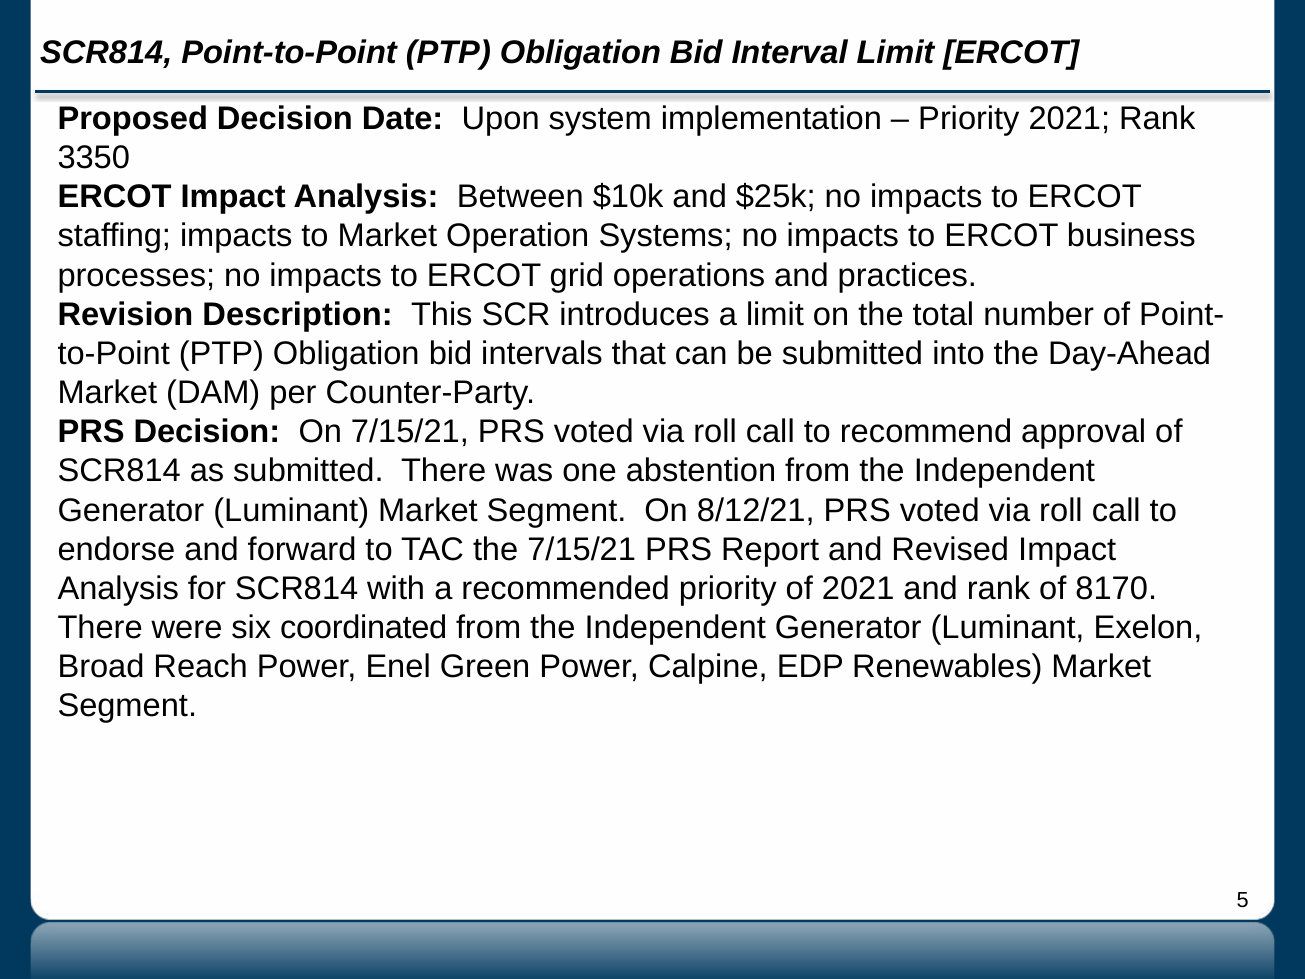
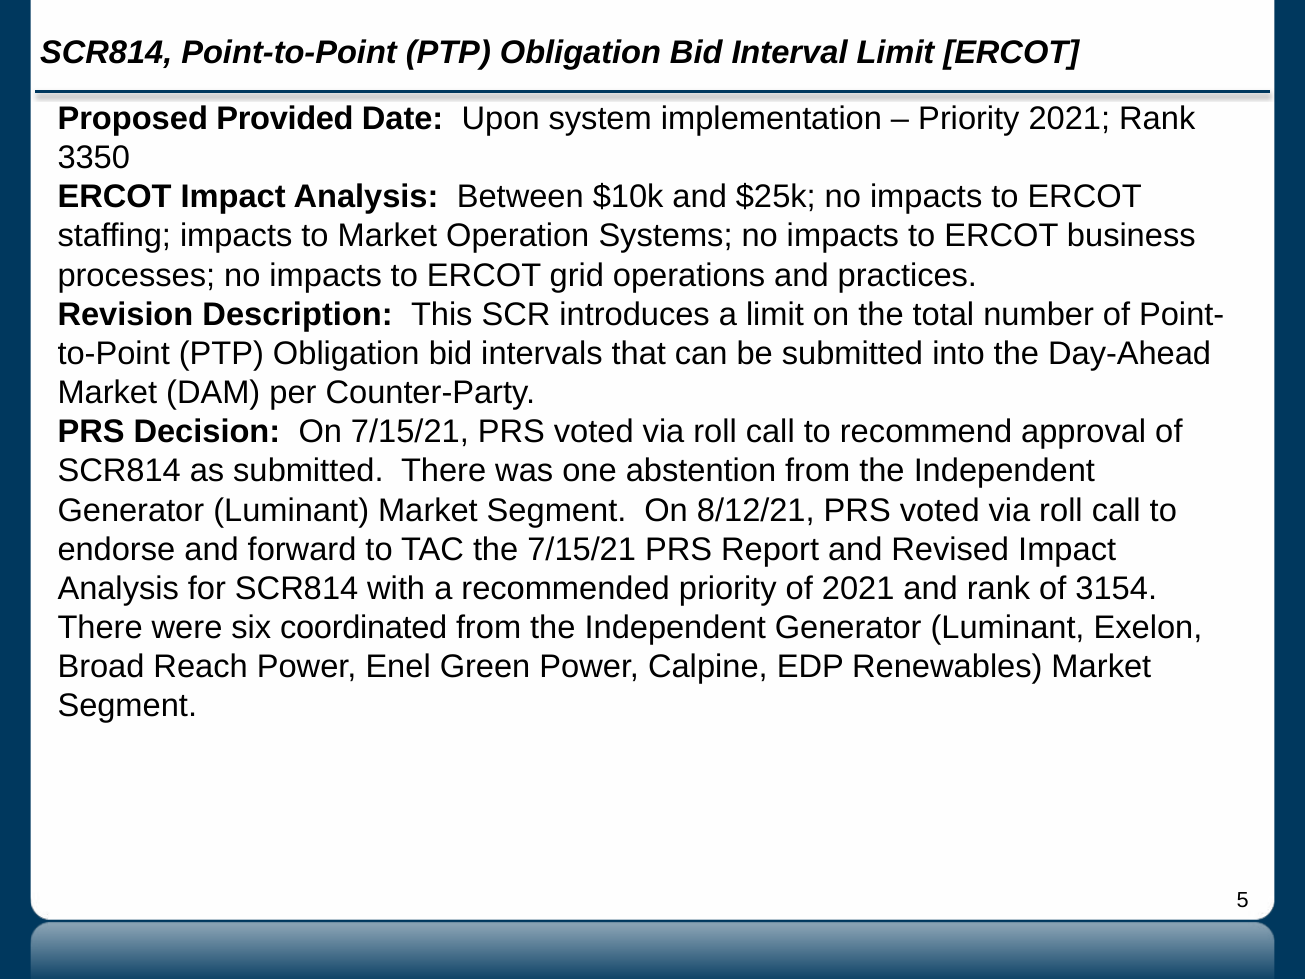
Proposed Decision: Decision -> Provided
8170: 8170 -> 3154
